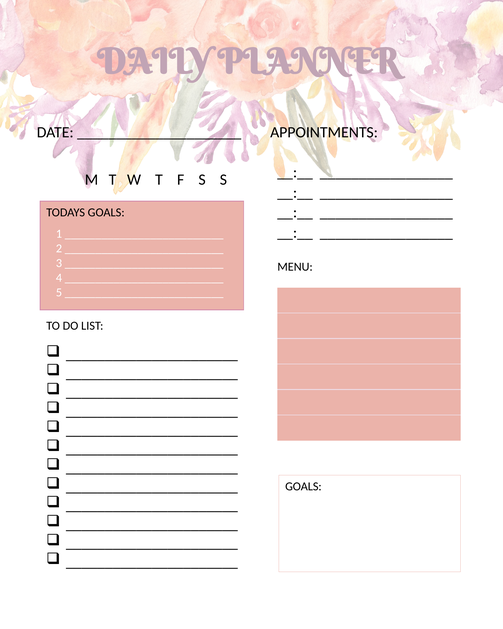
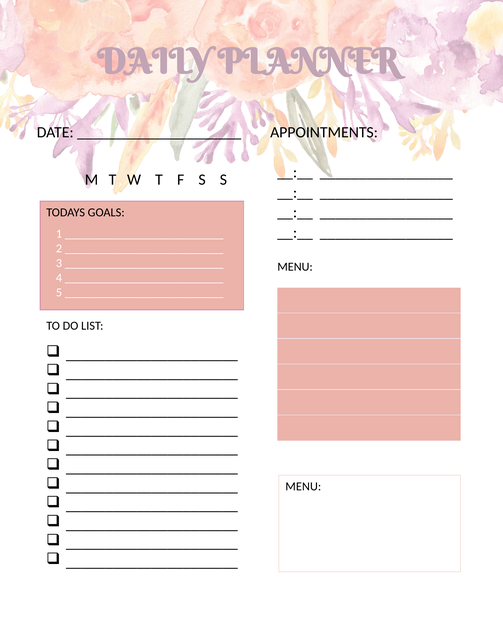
GOALS at (303, 486): GOALS -> MENU
